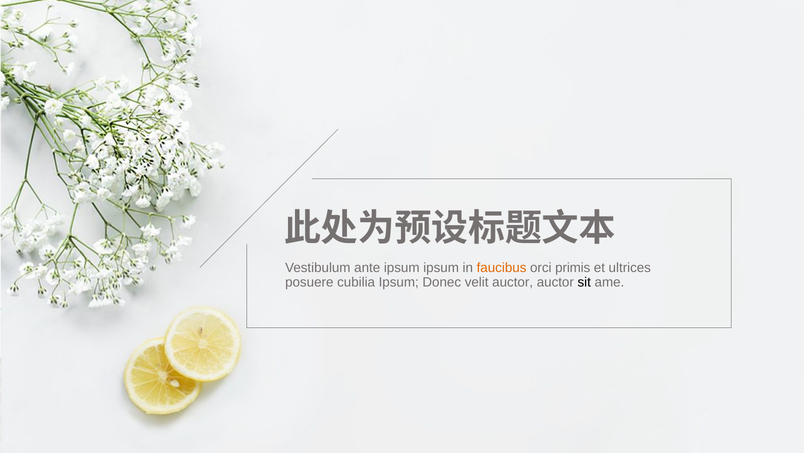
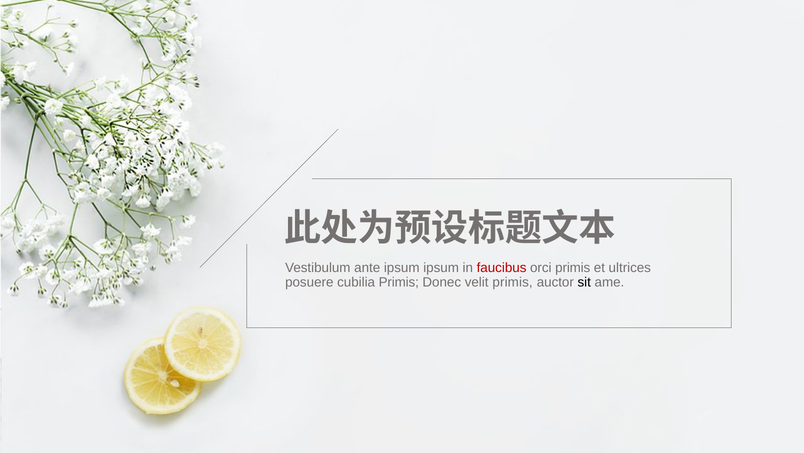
faucibus colour: orange -> red
cubilia Ipsum: Ipsum -> Primis
velit auctor: auctor -> primis
